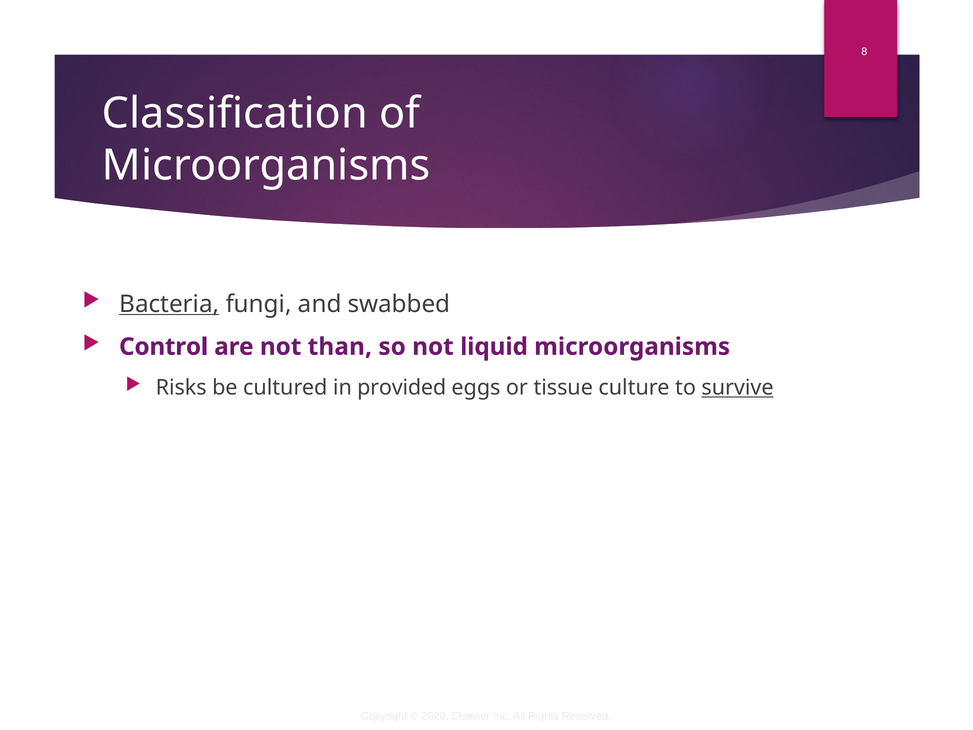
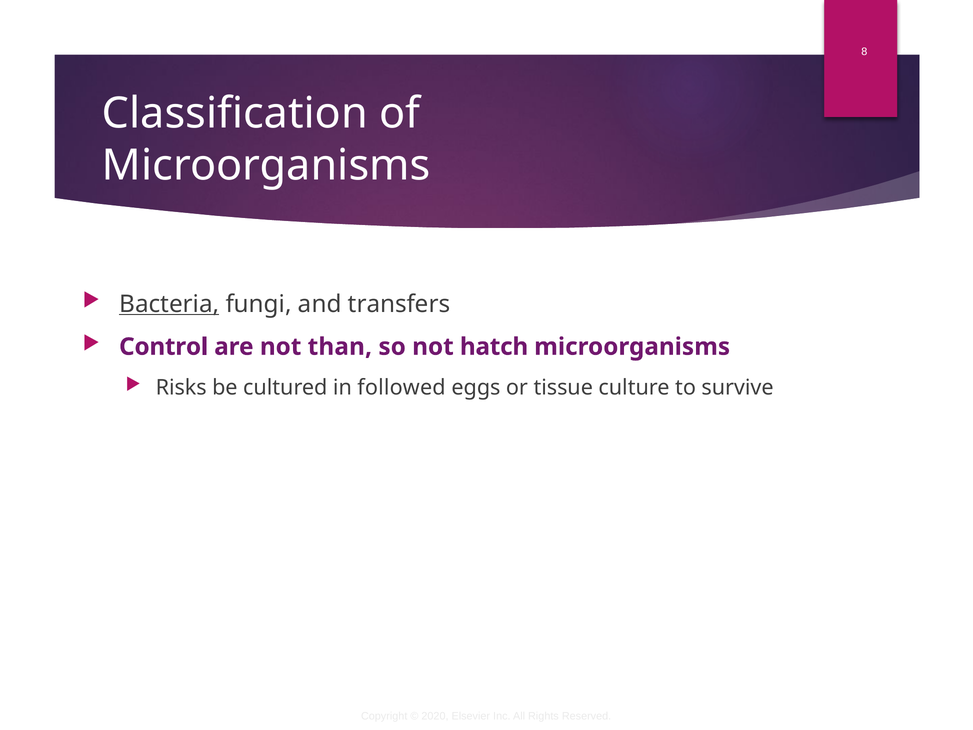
swabbed: swabbed -> transfers
liquid: liquid -> hatch
provided: provided -> followed
survive underline: present -> none
